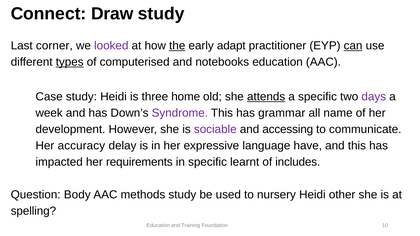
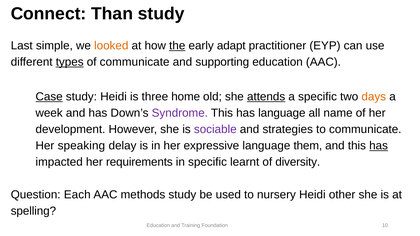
Draw: Draw -> Than
corner: corner -> simple
looked colour: purple -> orange
can underline: present -> none
of computerised: computerised -> communicate
notebooks: notebooks -> supporting
Case underline: none -> present
days colour: purple -> orange
has grammar: grammar -> language
accessing: accessing -> strategies
accuracy: accuracy -> speaking
have: have -> them
has at (379, 146) underline: none -> present
includes: includes -> diversity
Body: Body -> Each
